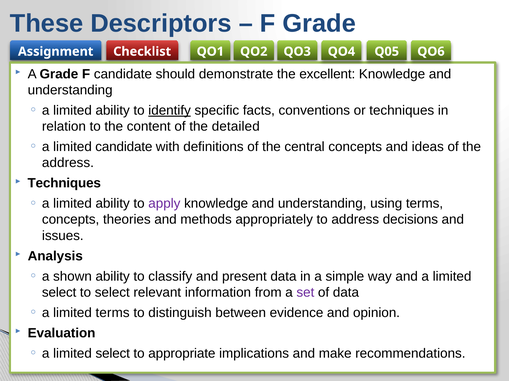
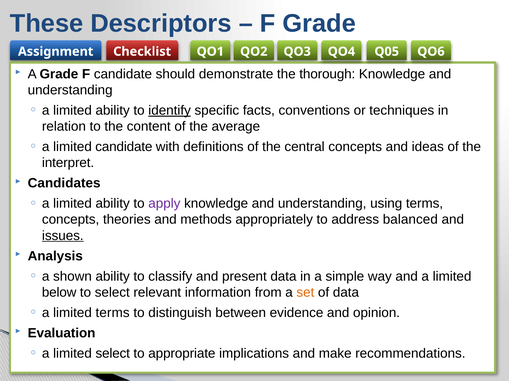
excellent: excellent -> thorough
detailed: detailed -> average
address at (68, 163): address -> interpret
Techniques at (64, 184): Techniques -> Candidates
decisions: decisions -> balanced
issues underline: none -> present
select at (59, 293): select -> below
set colour: purple -> orange
